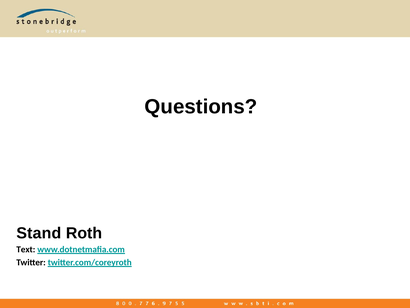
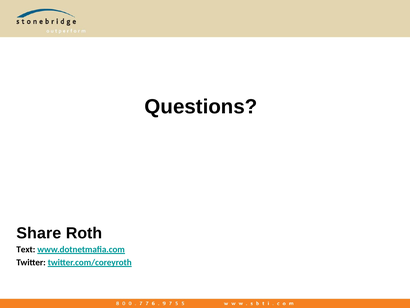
Stand: Stand -> Share
